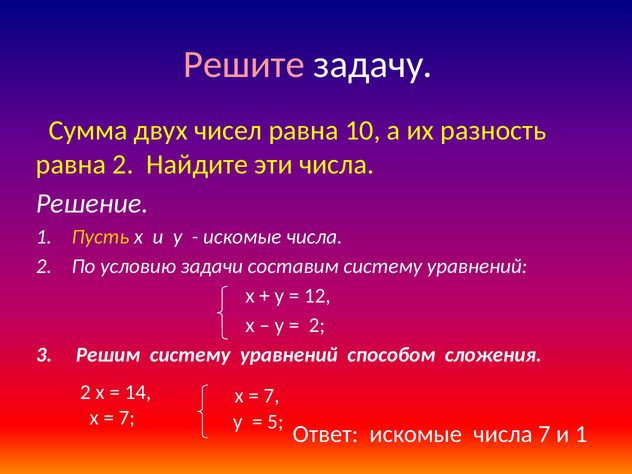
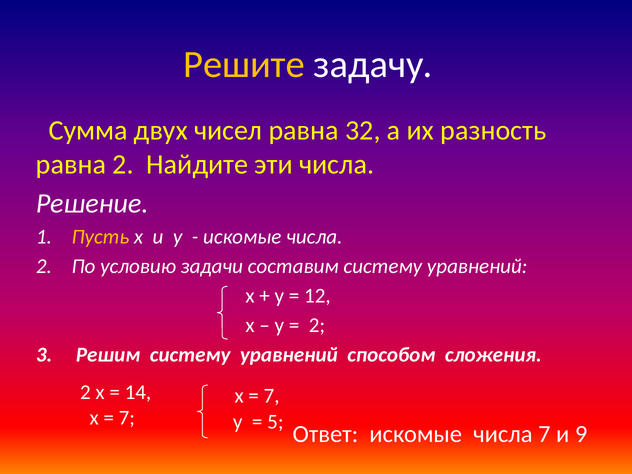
Решите colour: pink -> yellow
10: 10 -> 32
и 1: 1 -> 9
